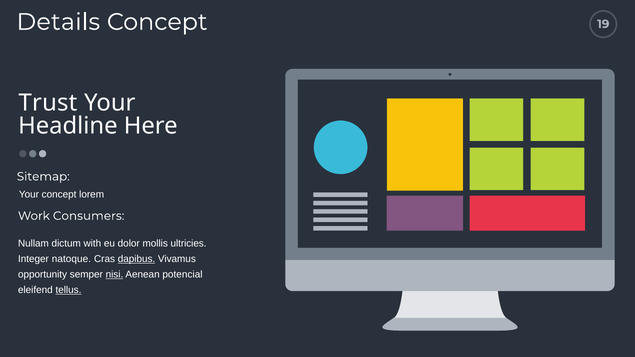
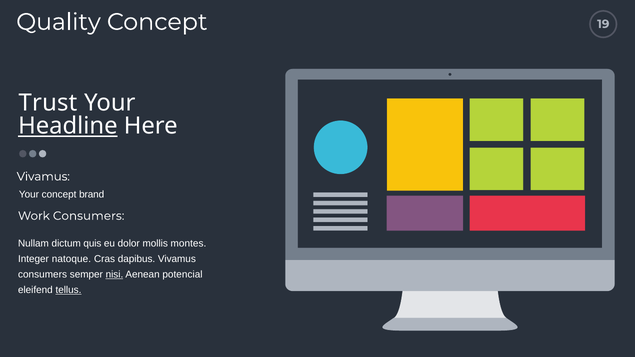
Details: Details -> Quality
Headline underline: none -> present
Sitemap at (43, 177): Sitemap -> Vivamus
lorem: lorem -> brand
with: with -> quis
ultricies: ultricies -> montes
dapibus underline: present -> none
opportunity at (43, 274): opportunity -> consumers
